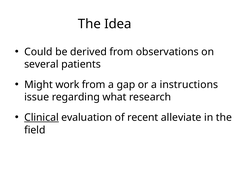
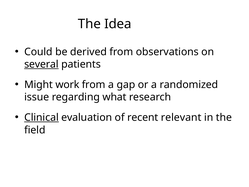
several underline: none -> present
instructions: instructions -> randomized
alleviate: alleviate -> relevant
